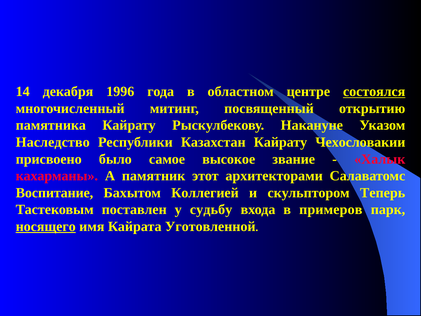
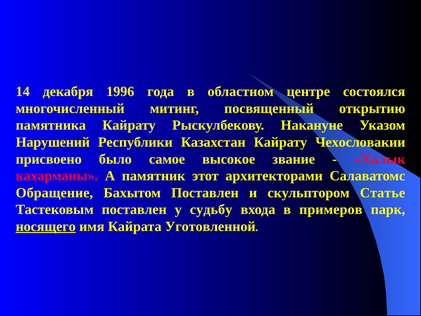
состоялся underline: present -> none
Наследство: Наследство -> Нарушений
Воспитание: Воспитание -> Обращение
Бахытом Коллегией: Коллегией -> Поставлен
Теперь: Теперь -> Статье
